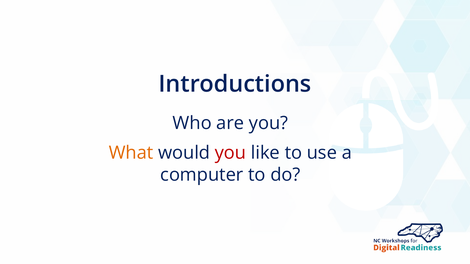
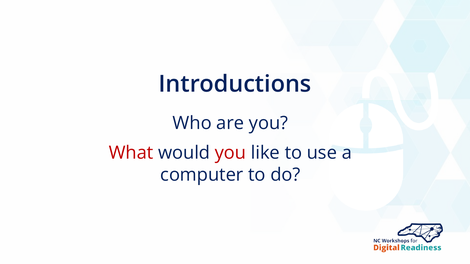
What colour: orange -> red
